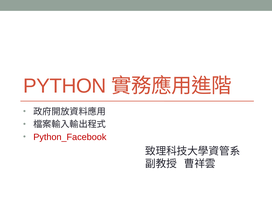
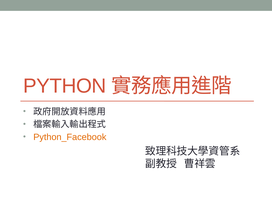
Python_Facebook colour: red -> orange
